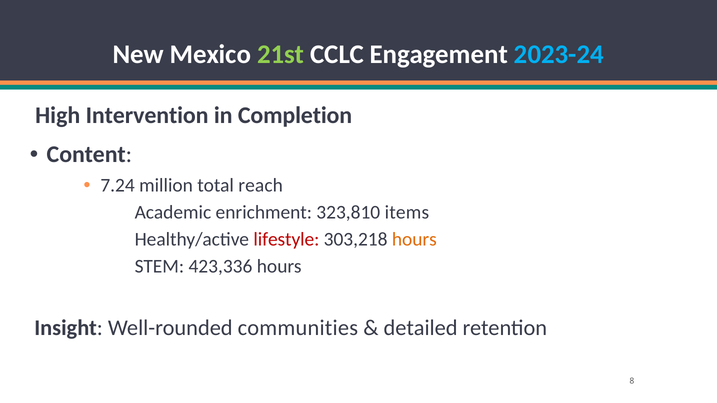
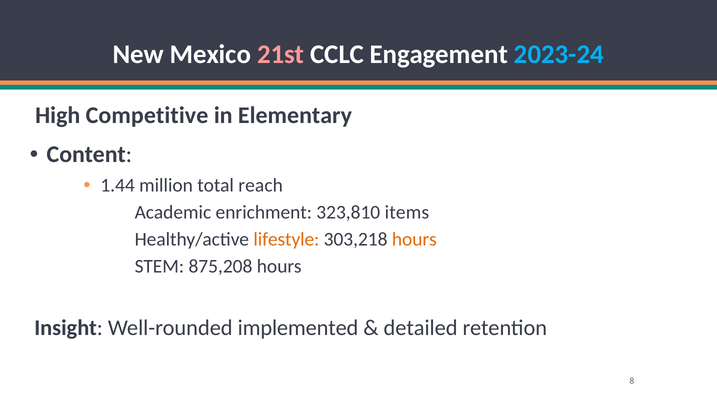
21st colour: light green -> pink
Intervention: Intervention -> Competitive
Completion: Completion -> Elementary
7.24: 7.24 -> 1.44
lifestyle colour: red -> orange
423,336: 423,336 -> 875,208
communities: communities -> implemented
